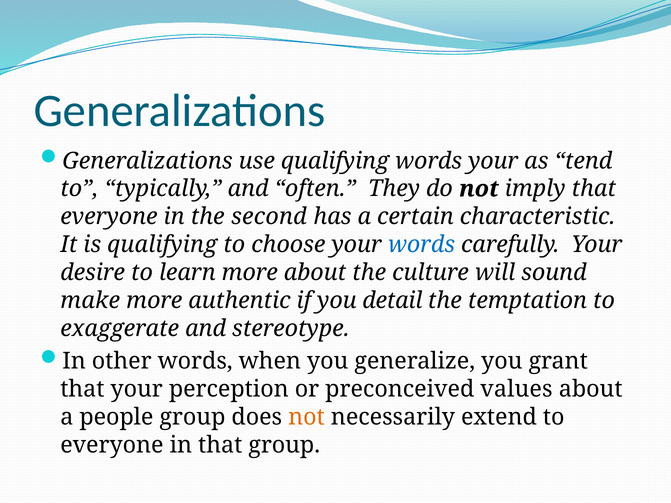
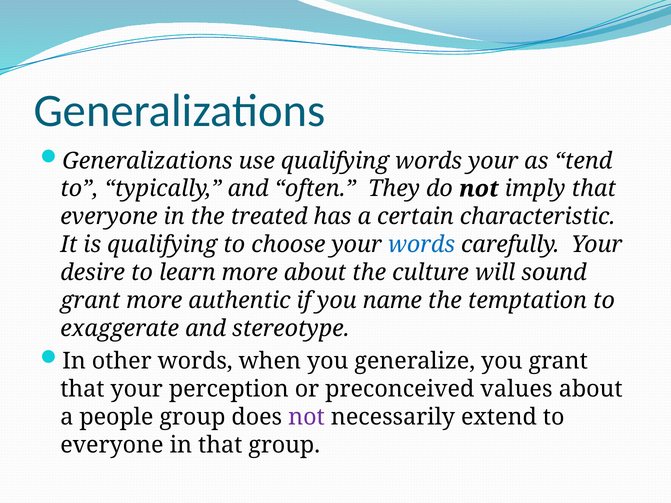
second: second -> treated
make at (90, 301): make -> grant
detail: detail -> name
not at (307, 417) colour: orange -> purple
